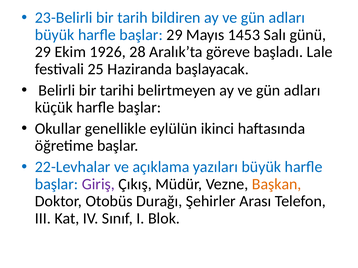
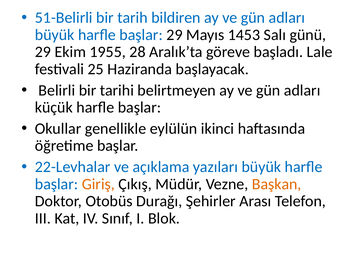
23-Belirli: 23-Belirli -> 51-Belirli
1926: 1926 -> 1955
Giriş colour: purple -> orange
